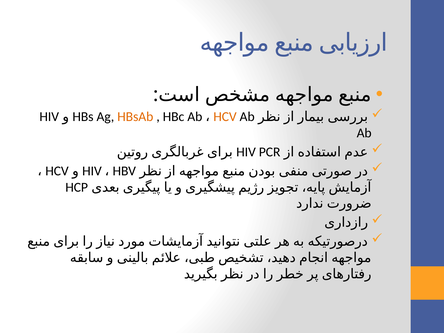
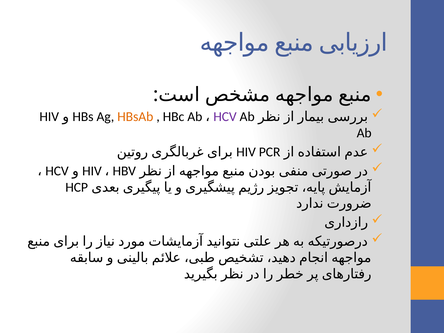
HCV at (225, 117) colour: orange -> purple
